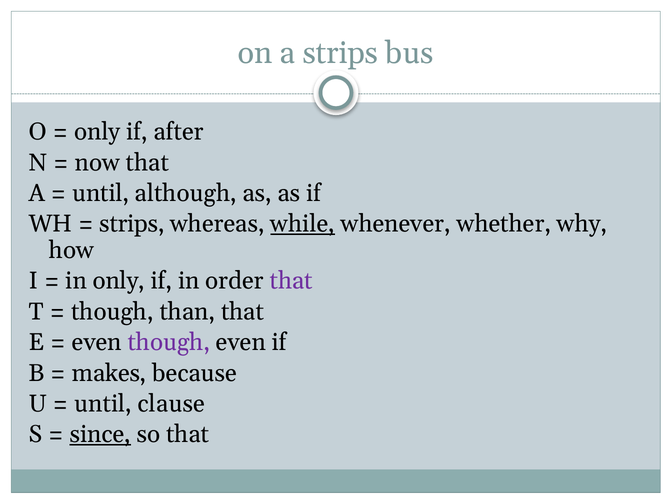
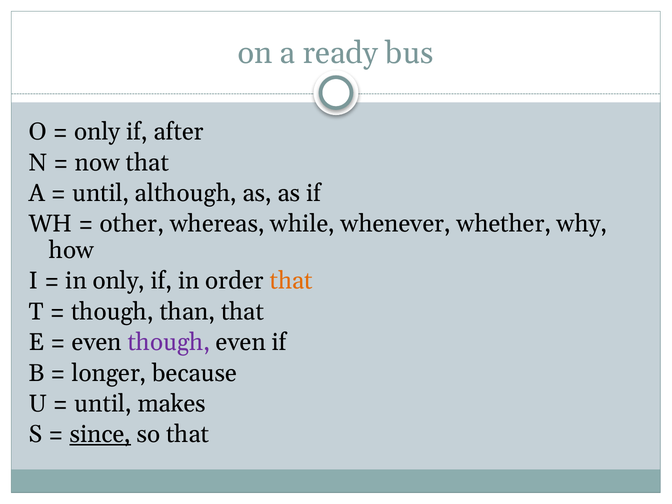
a strips: strips -> ready
strips at (132, 224): strips -> other
while underline: present -> none
that at (291, 281) colour: purple -> orange
makes: makes -> longer
clause: clause -> makes
